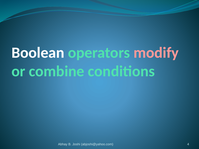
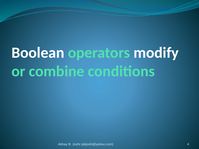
modify colour: pink -> white
